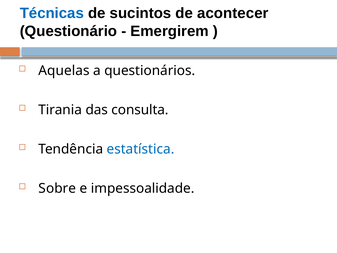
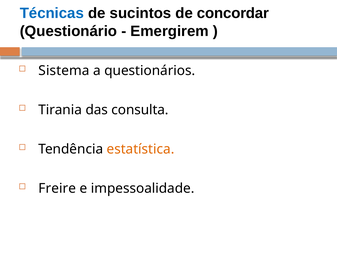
acontecer: acontecer -> concordar
Aquelas: Aquelas -> Sistema
estatística colour: blue -> orange
Sobre: Sobre -> Freire
